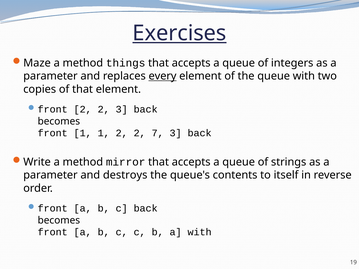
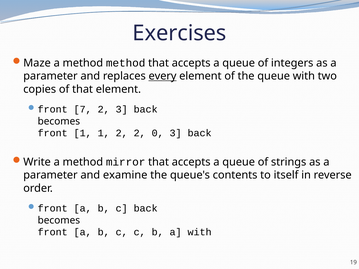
Exercises underline: present -> none
method things: things -> method
2 at (83, 109): 2 -> 7
7: 7 -> 0
destroys: destroys -> examine
